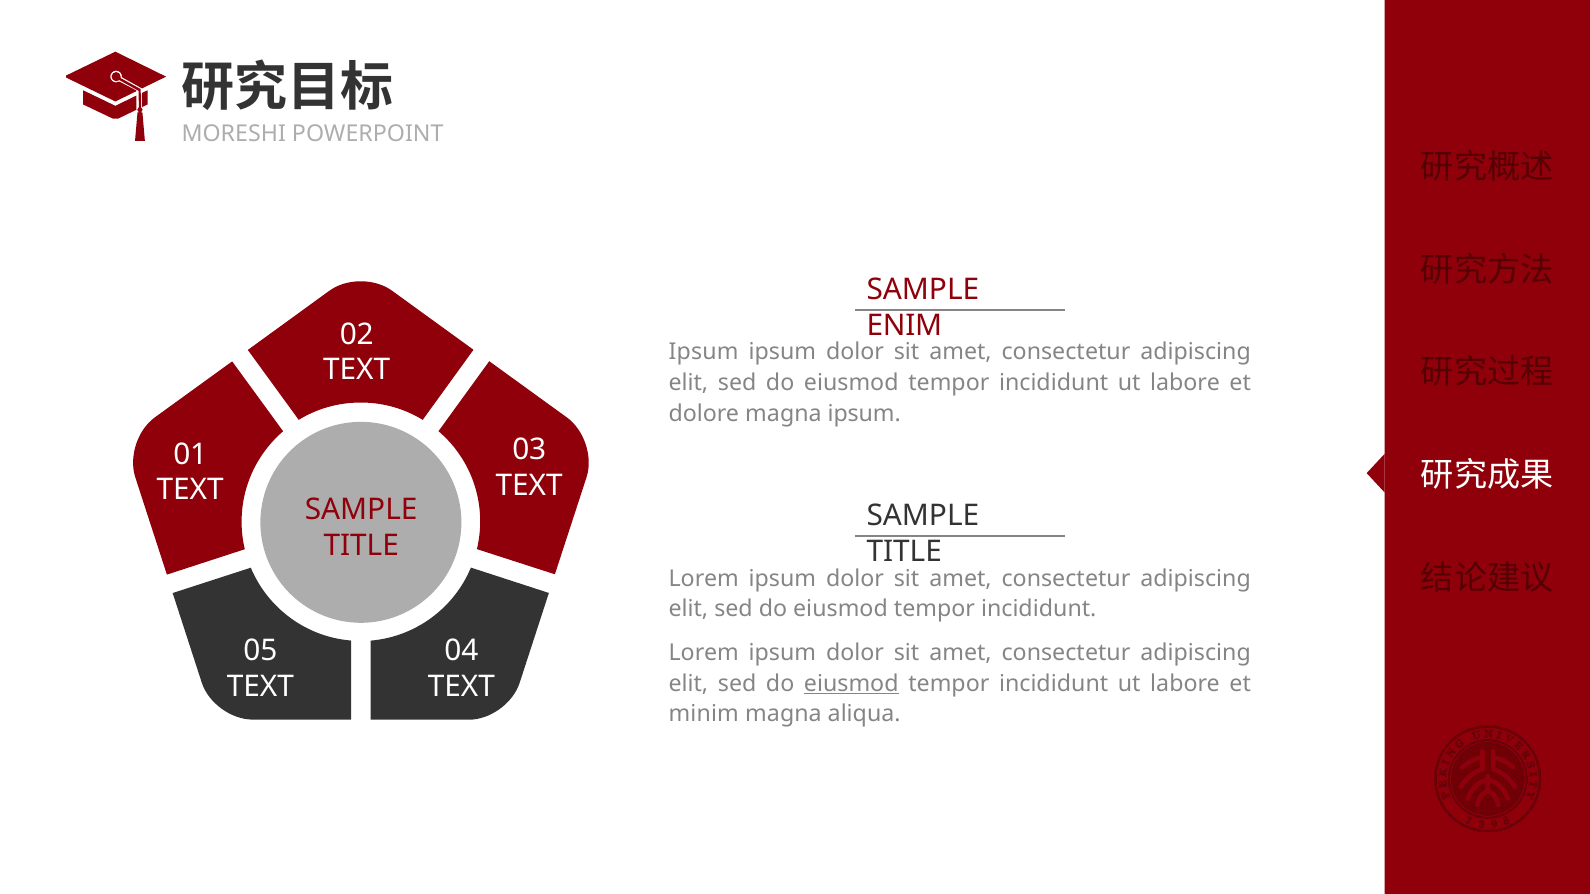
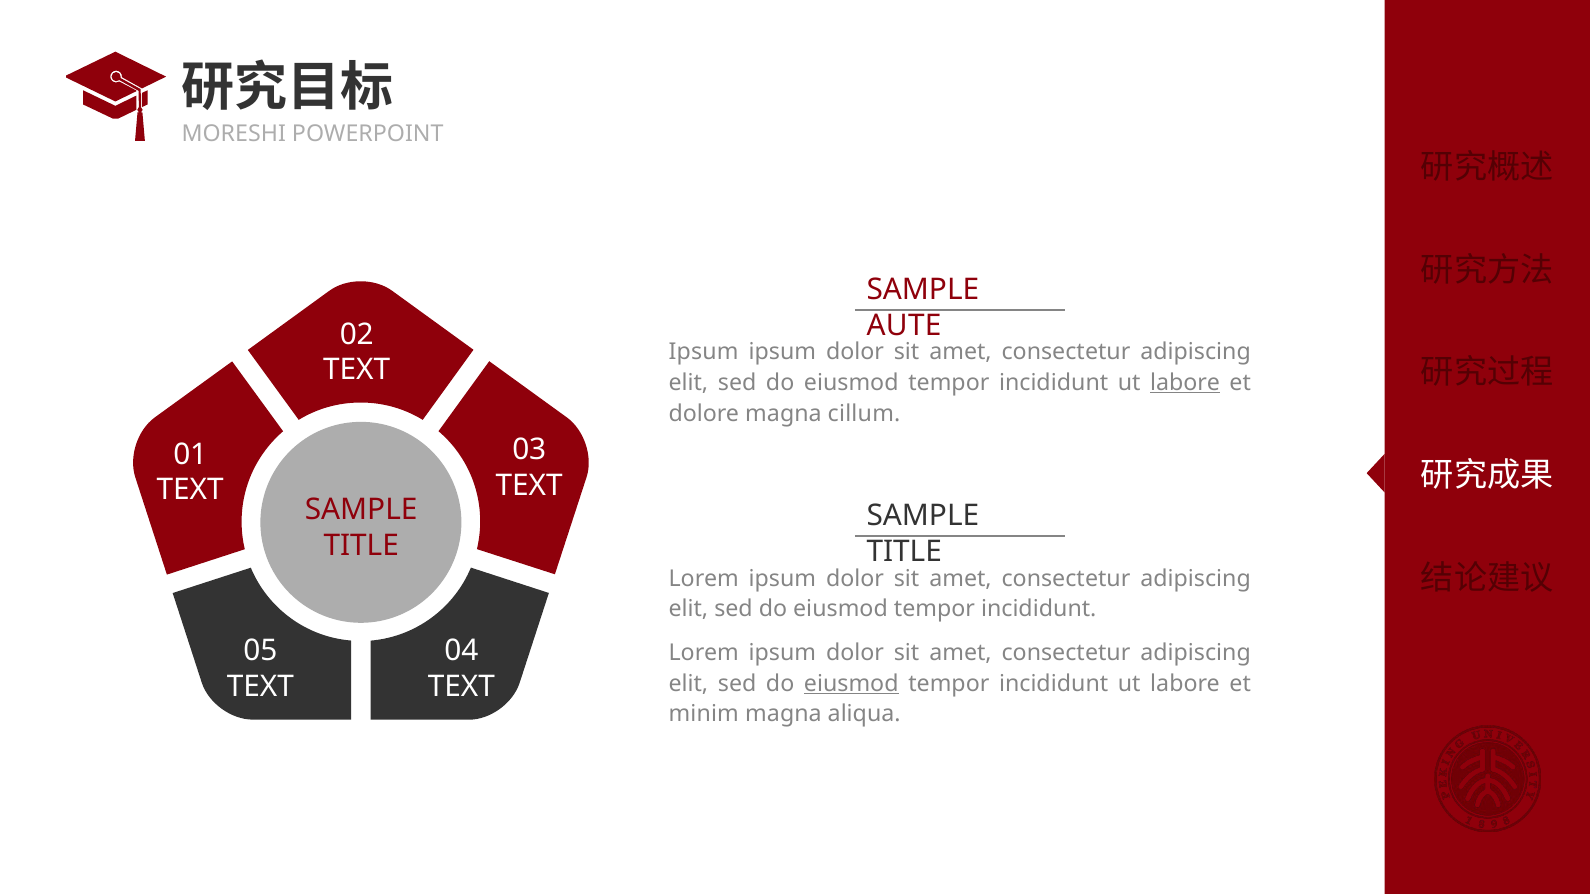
ENIM: ENIM -> AUTE
labore at (1185, 383) underline: none -> present
magna ipsum: ipsum -> cillum
